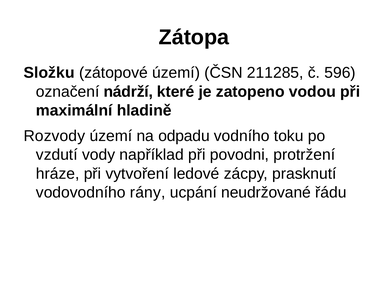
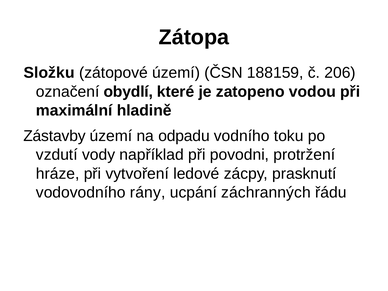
211285: 211285 -> 188159
596: 596 -> 206
nádrží: nádrží -> obydlí
Rozvody: Rozvody -> Zástavby
neudržované: neudržované -> záchranných
